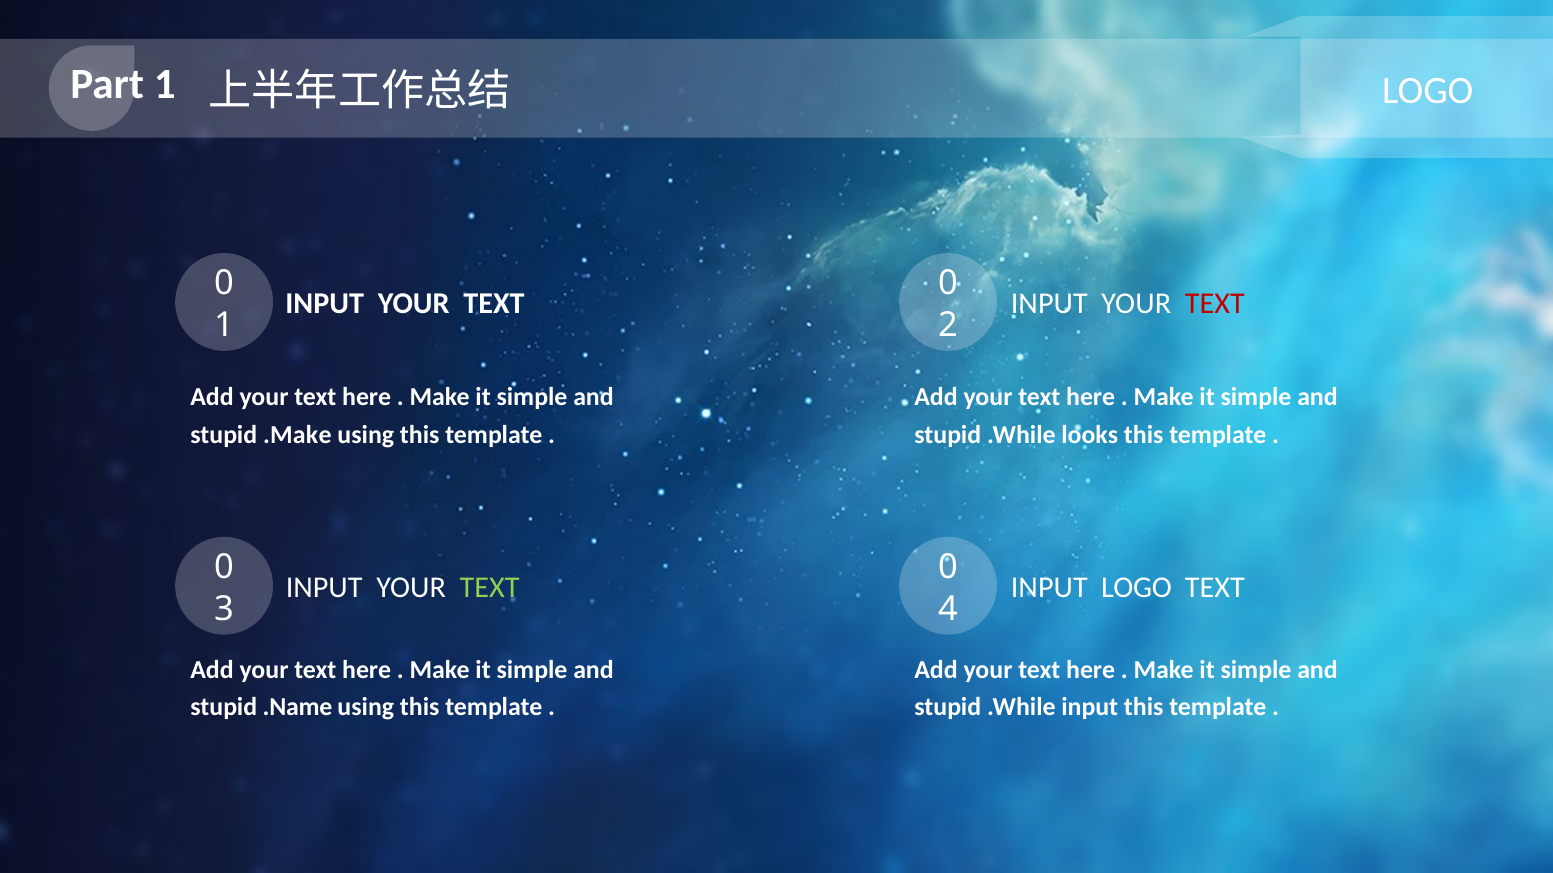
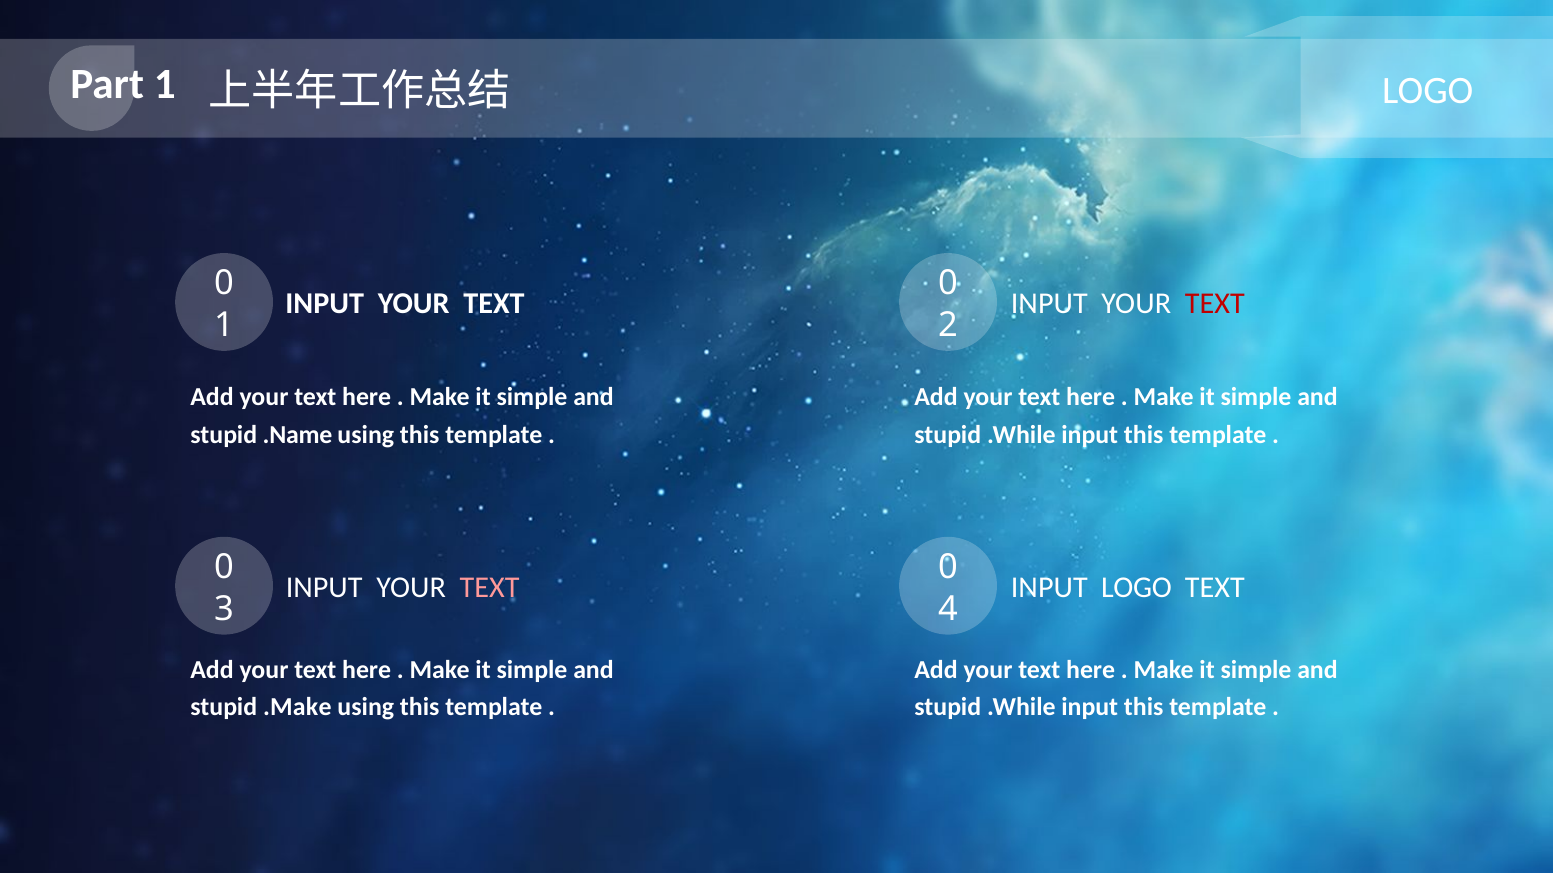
.Make: .Make -> .Name
looks at (1090, 435): looks -> input
TEXT at (490, 588) colour: light green -> pink
.Name: .Name -> .Make
